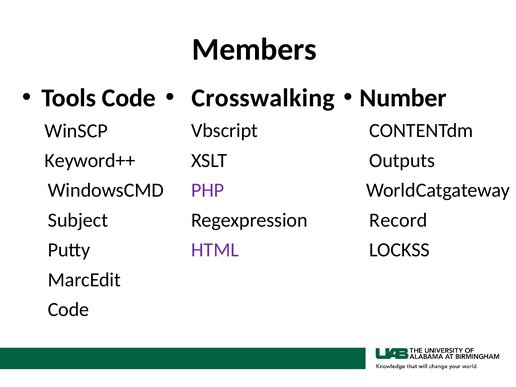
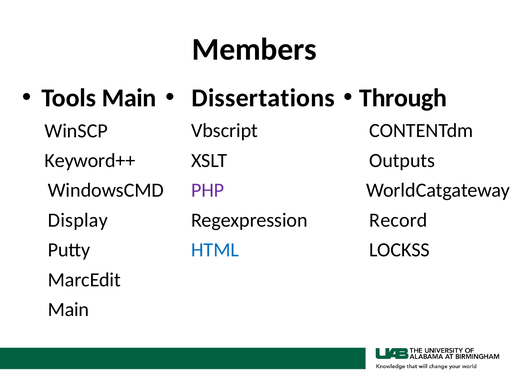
Tools Code: Code -> Main
Crosswalking: Crosswalking -> Dissertations
Number: Number -> Through
Subject: Subject -> Display
HTML colour: purple -> blue
Code at (68, 310): Code -> Main
